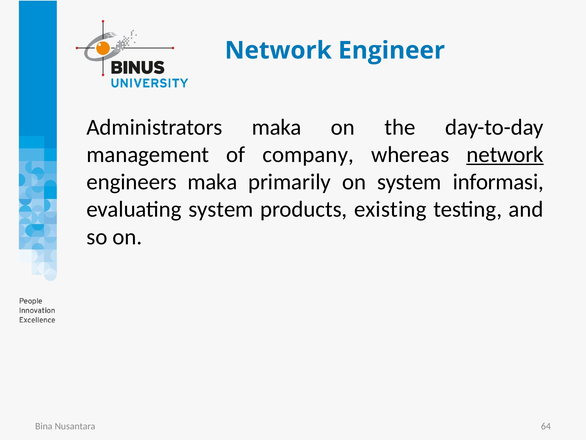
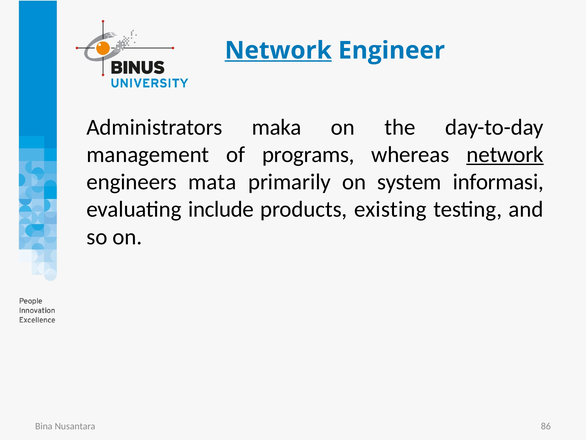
Network at (278, 50) underline: none -> present
company: company -> programs
engineers maka: maka -> mata
evaluating system: system -> include
64: 64 -> 86
